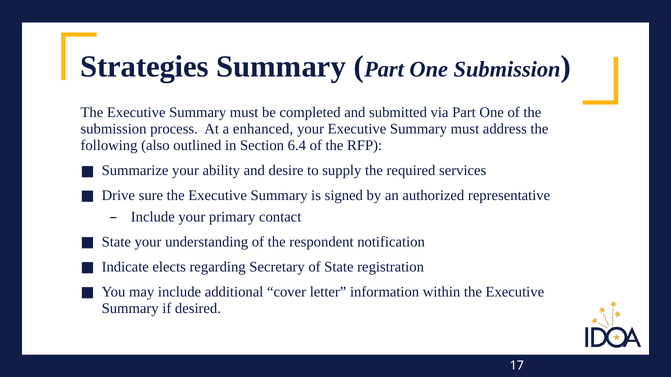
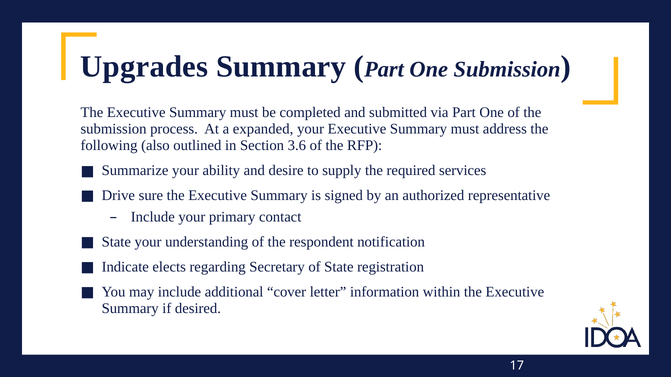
Strategies: Strategies -> Upgrades
enhanced: enhanced -> expanded
6.4: 6.4 -> 3.6
